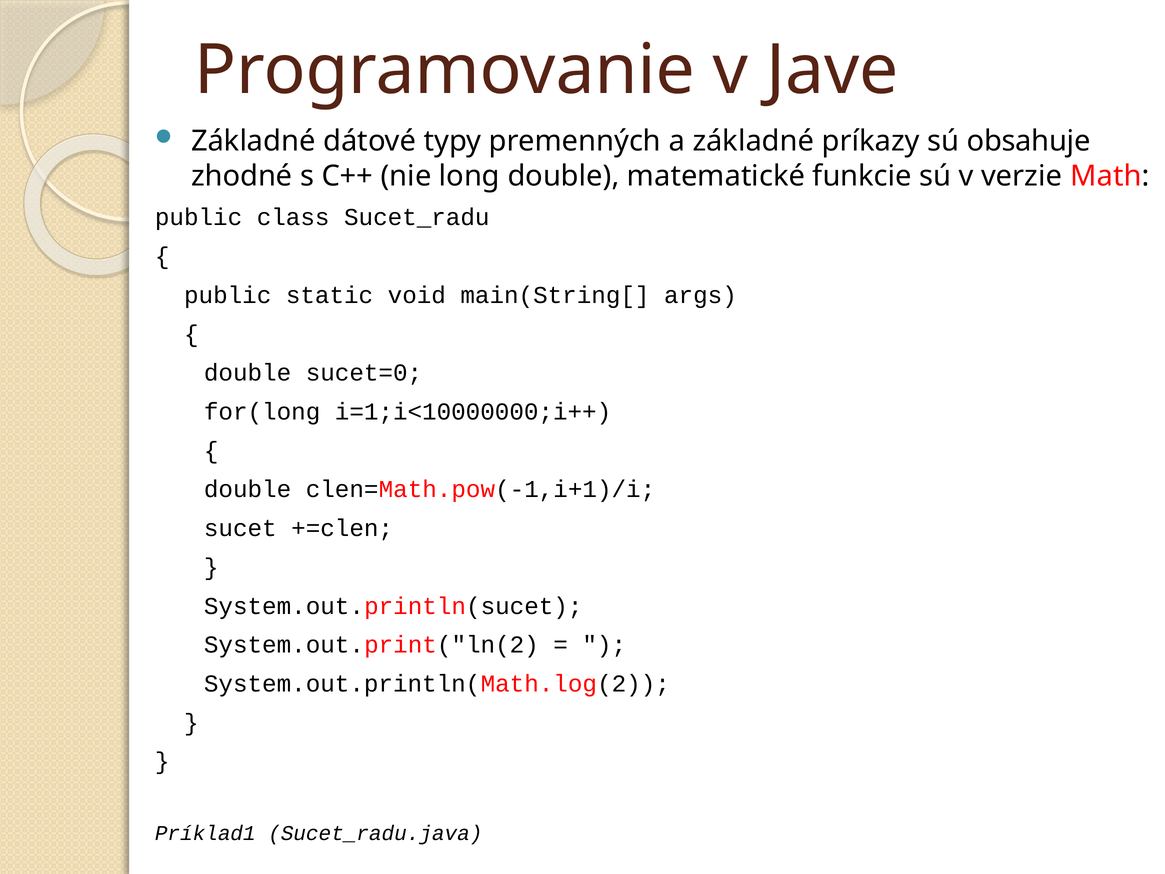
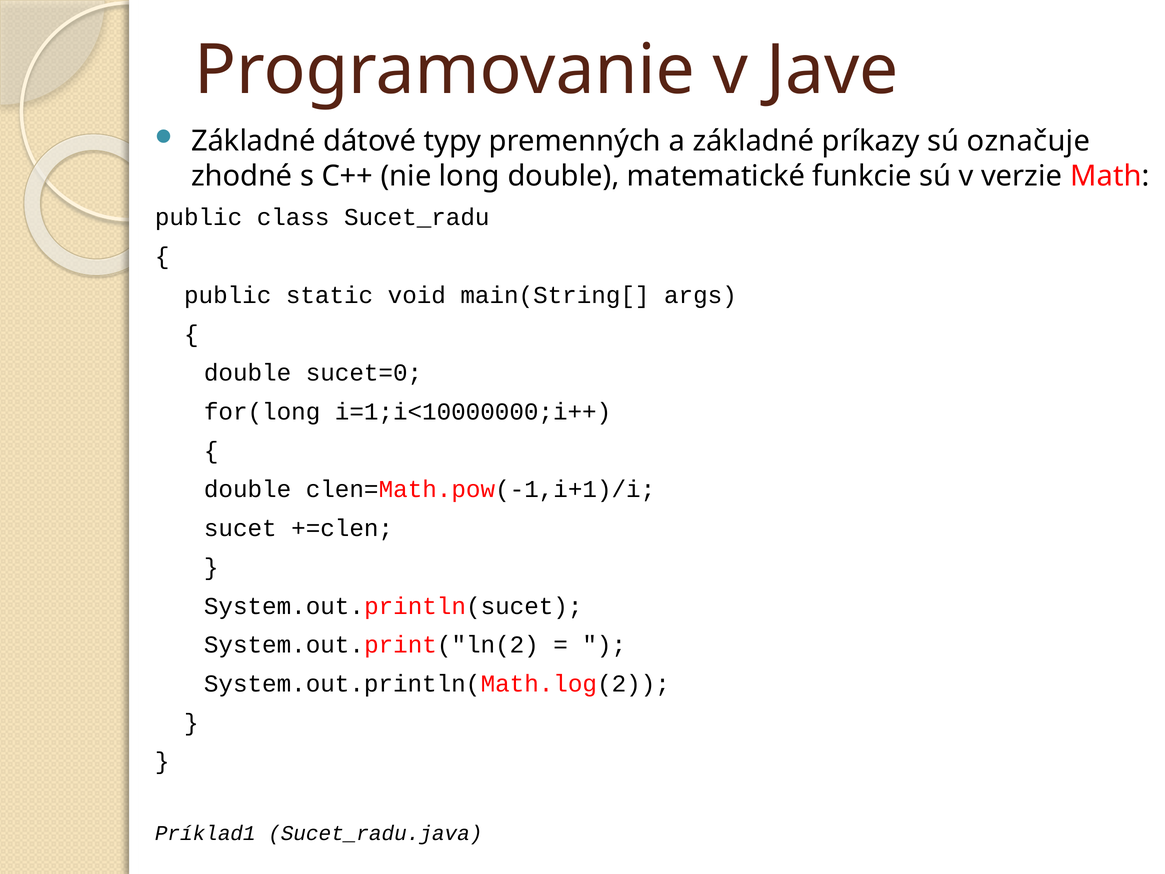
obsahuje: obsahuje -> označuje
